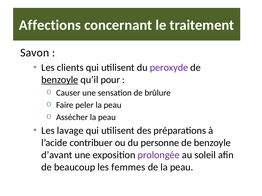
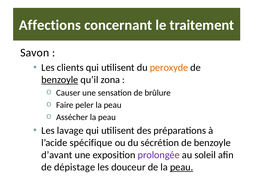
peroxyde colour: purple -> orange
pour: pour -> zona
contribuer: contribuer -> spécifique
personne: personne -> sécrétion
beaucoup: beaucoup -> dépistage
femmes: femmes -> douceur
peau at (182, 168) underline: none -> present
